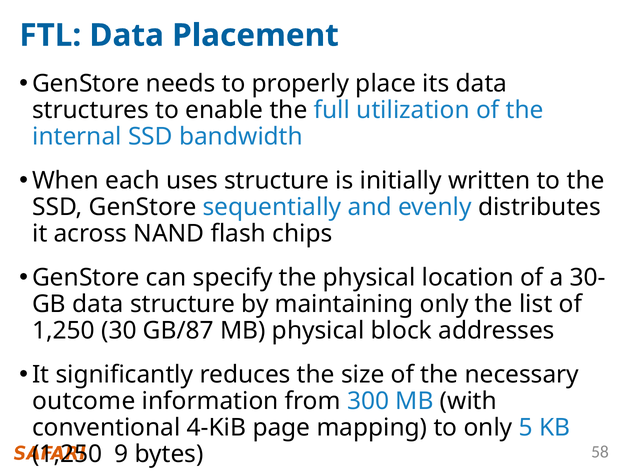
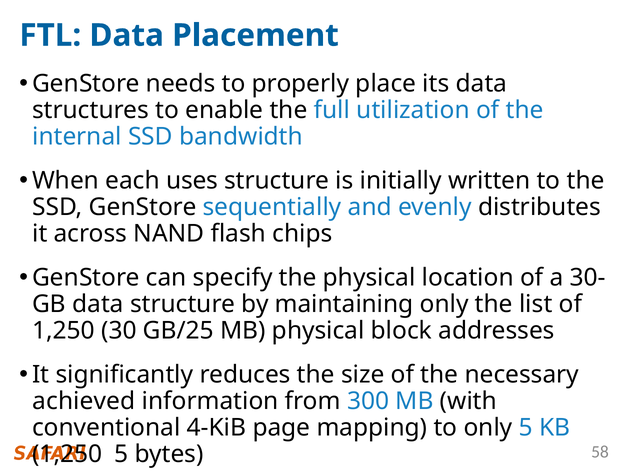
GB/87: GB/87 -> GB/25
outcome: outcome -> achieved
1,250 9: 9 -> 5
